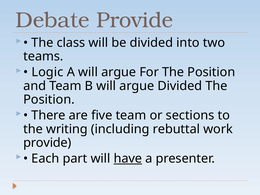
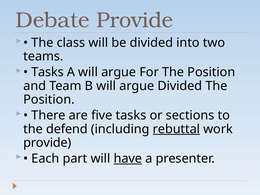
Logic at (47, 72): Logic -> Tasks
five team: team -> tasks
writing: writing -> defend
rebuttal underline: none -> present
